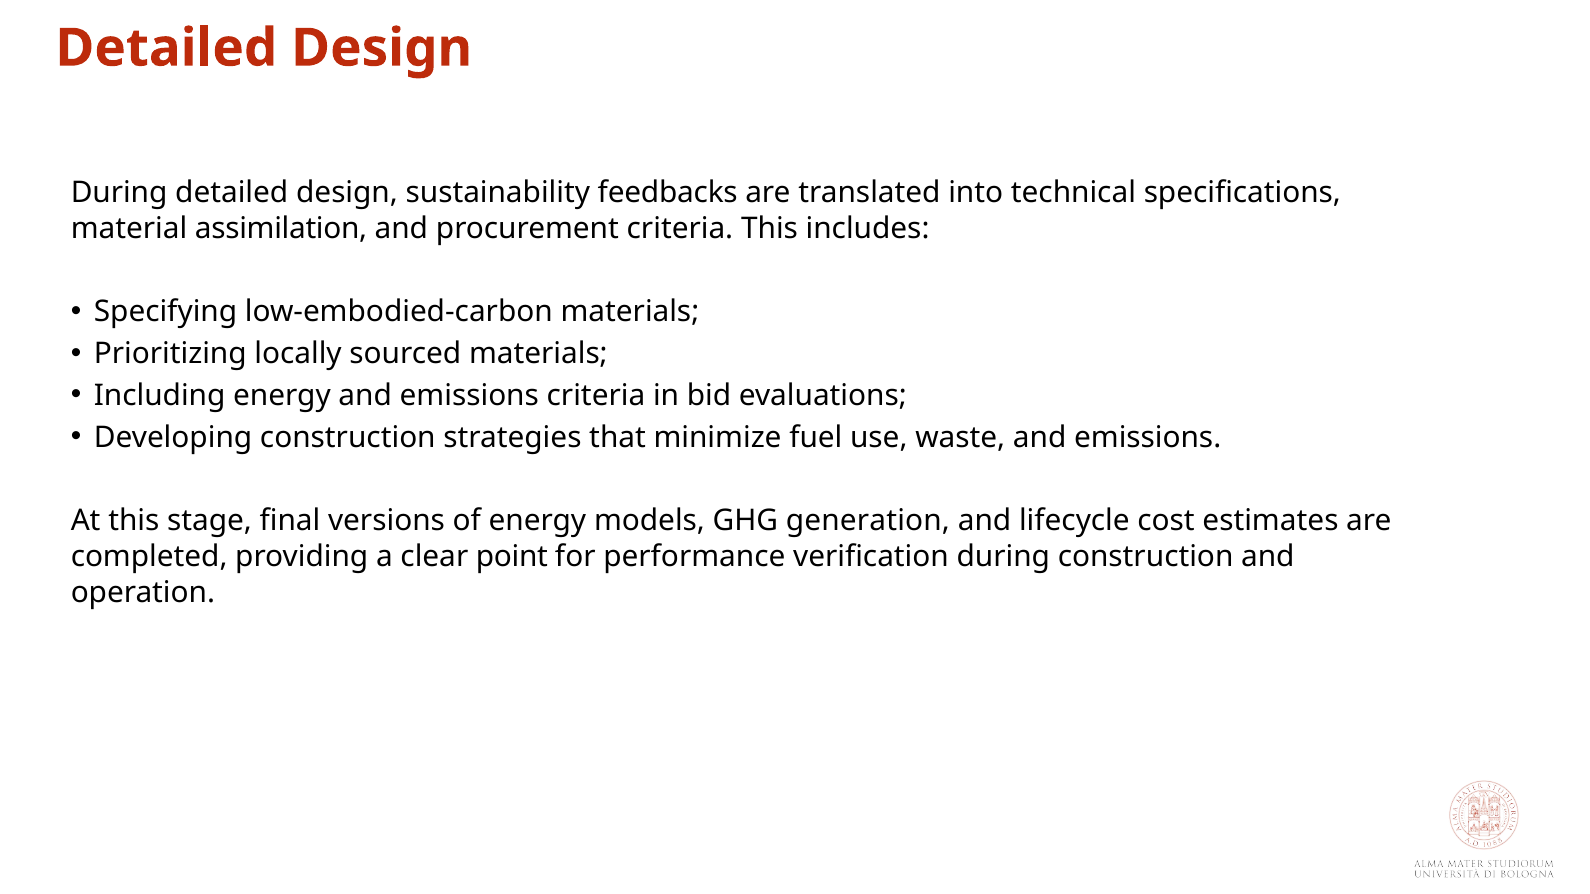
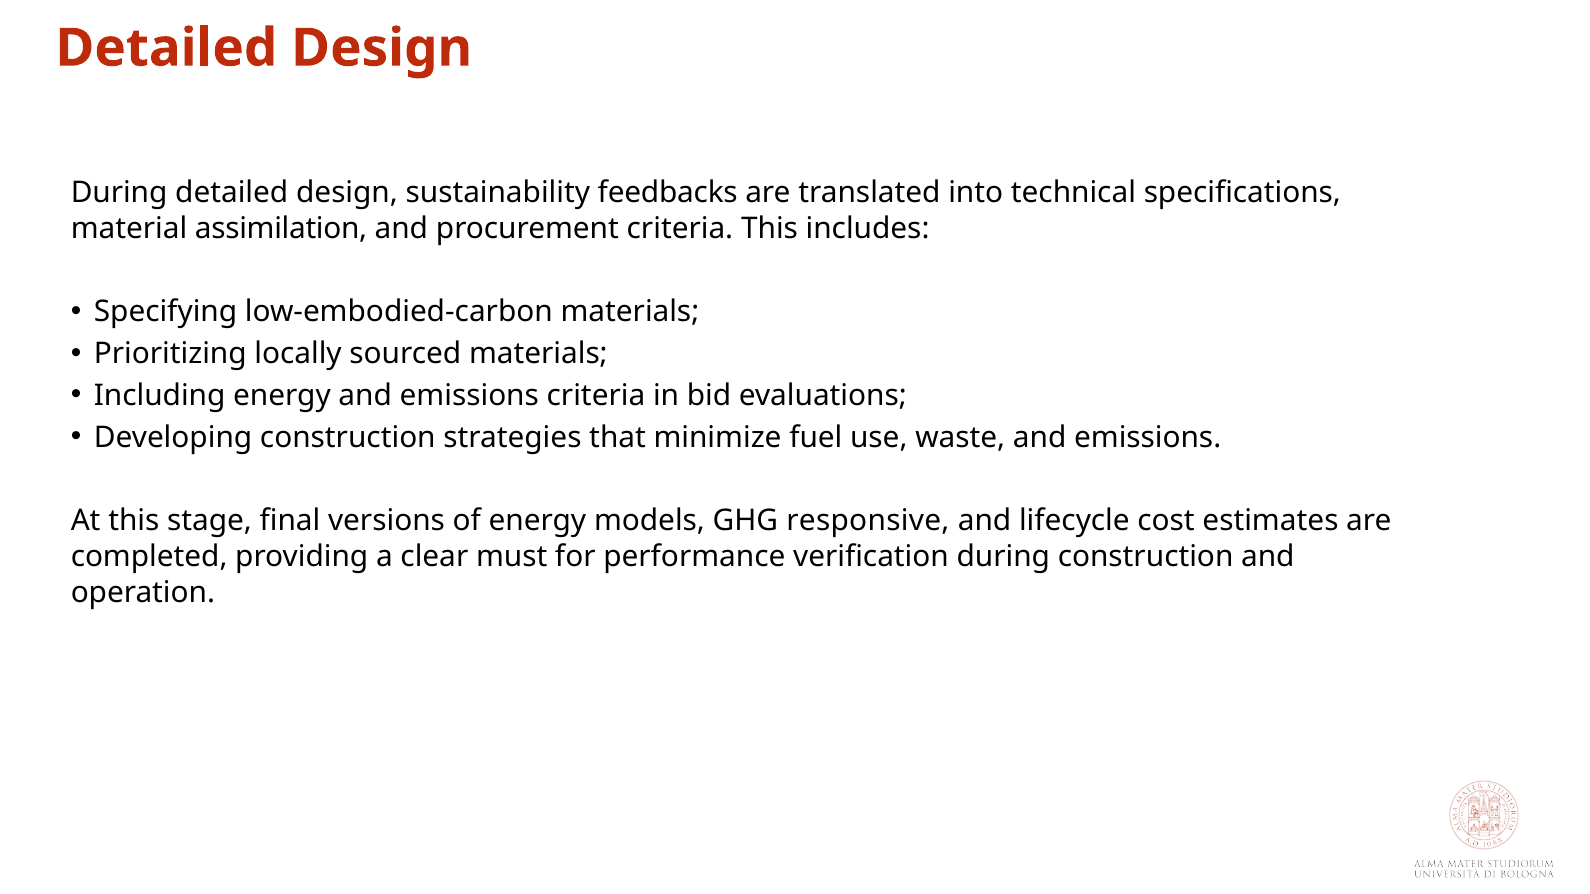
generation: generation -> responsive
point: point -> must
